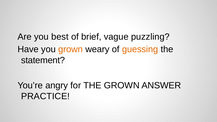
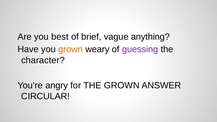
puzzling: puzzling -> anything
guessing colour: orange -> purple
statement: statement -> character
PRACTICE: PRACTICE -> CIRCULAR
